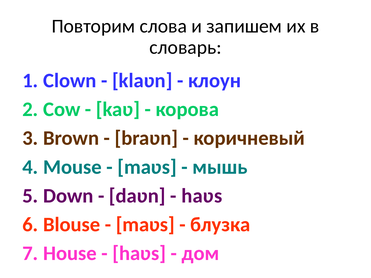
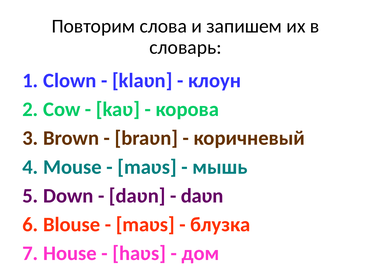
haʋs at (202, 196): haʋs -> daʋn
